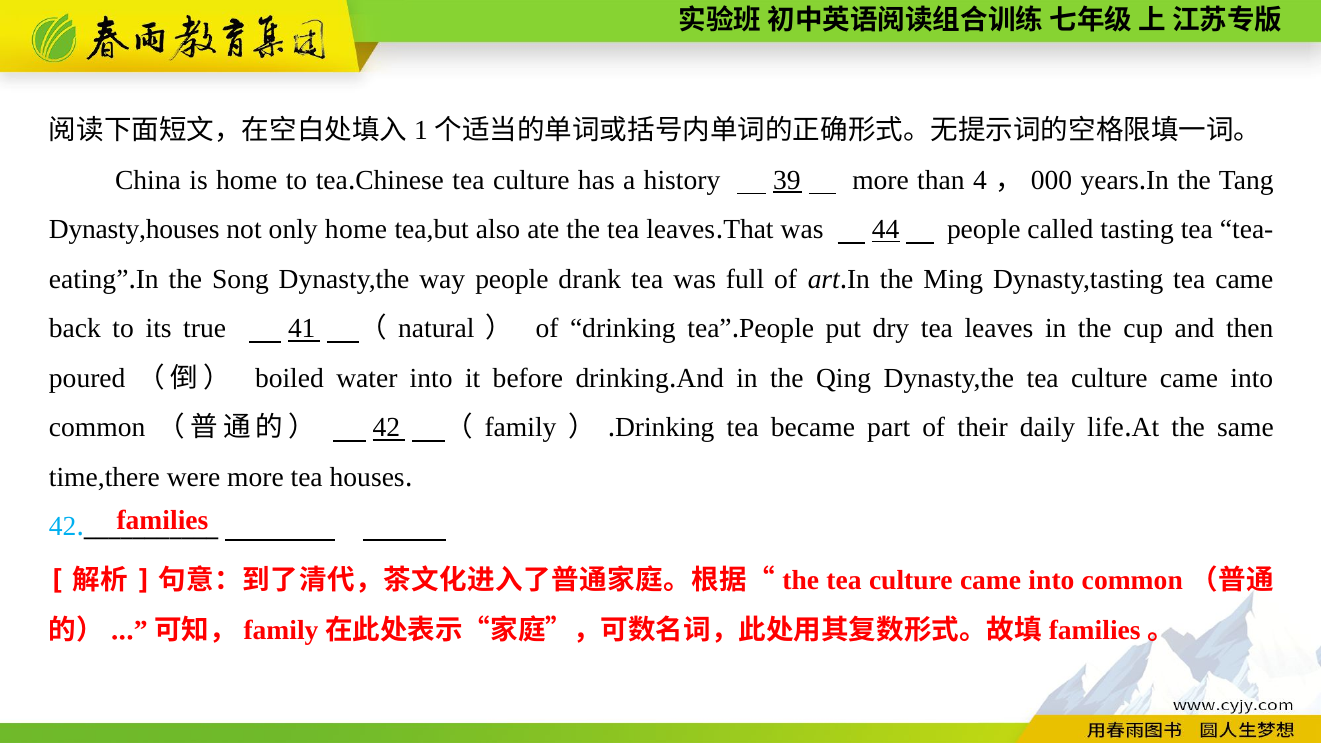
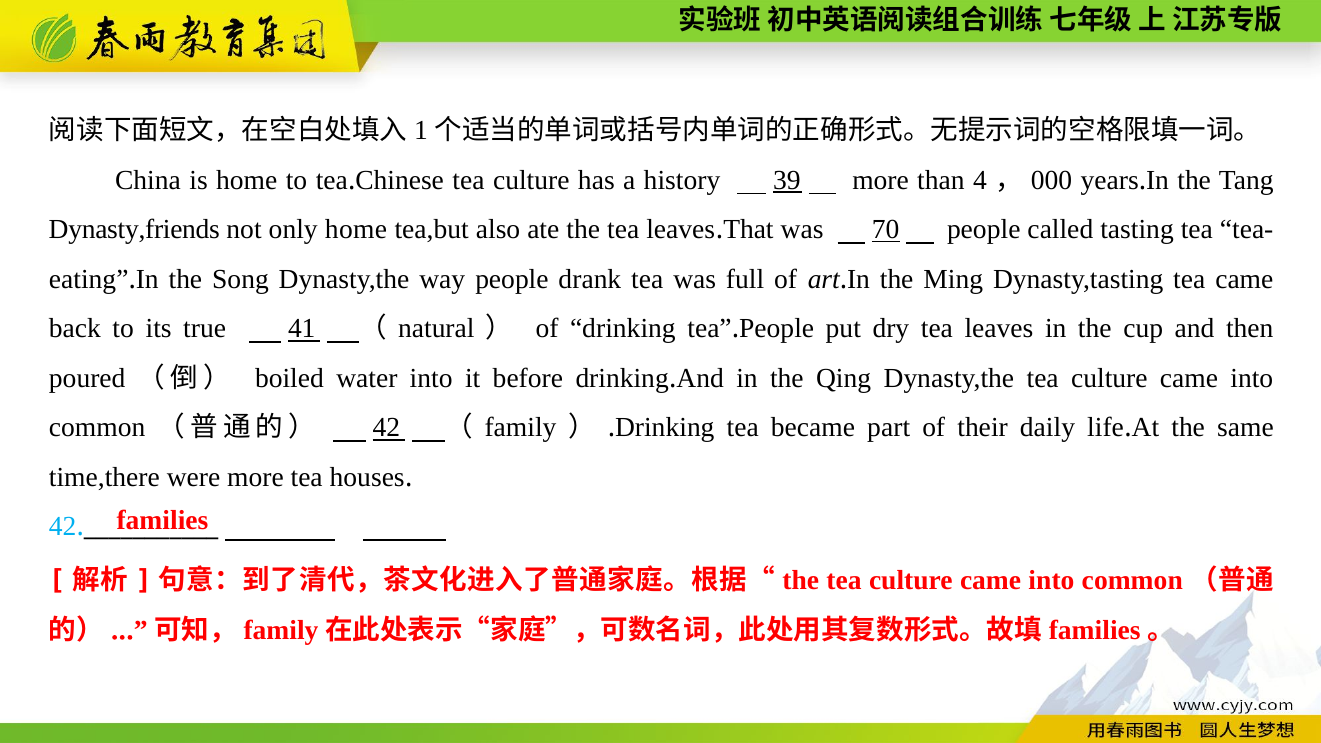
Dynasty,houses: Dynasty,houses -> Dynasty,friends
44: 44 -> 70
